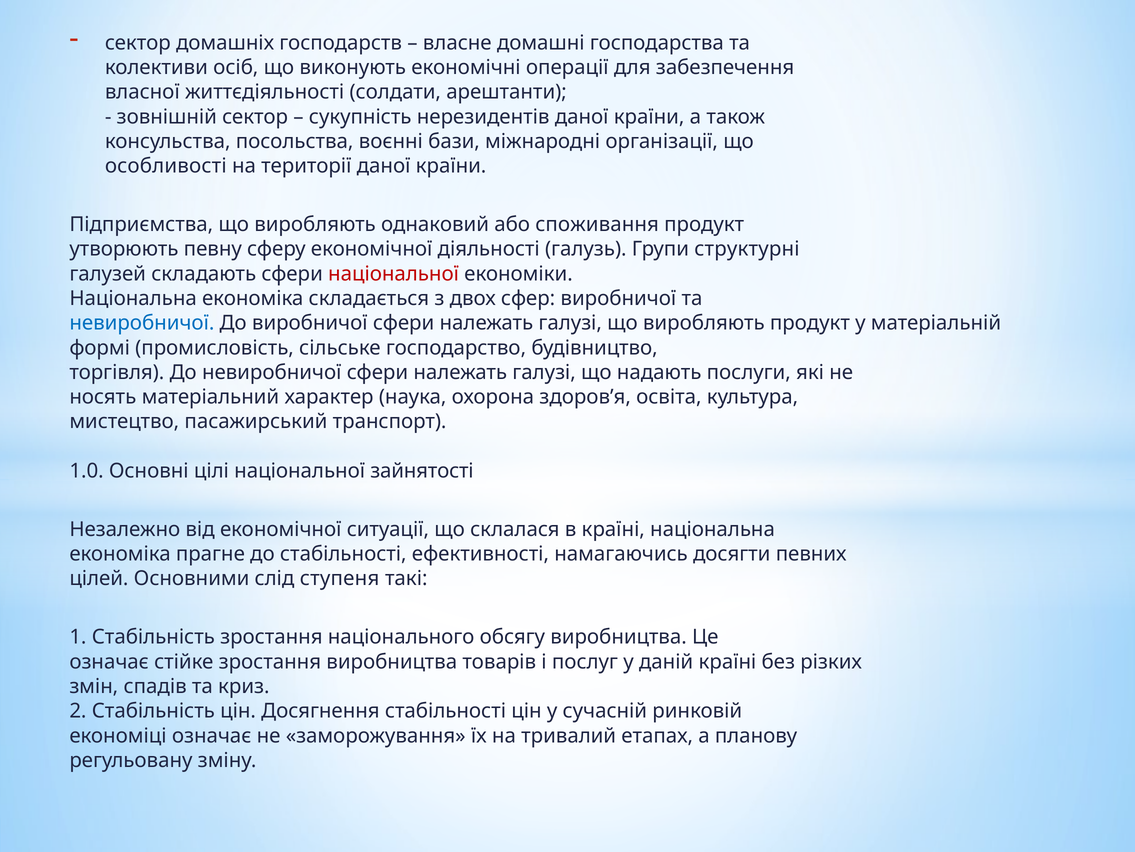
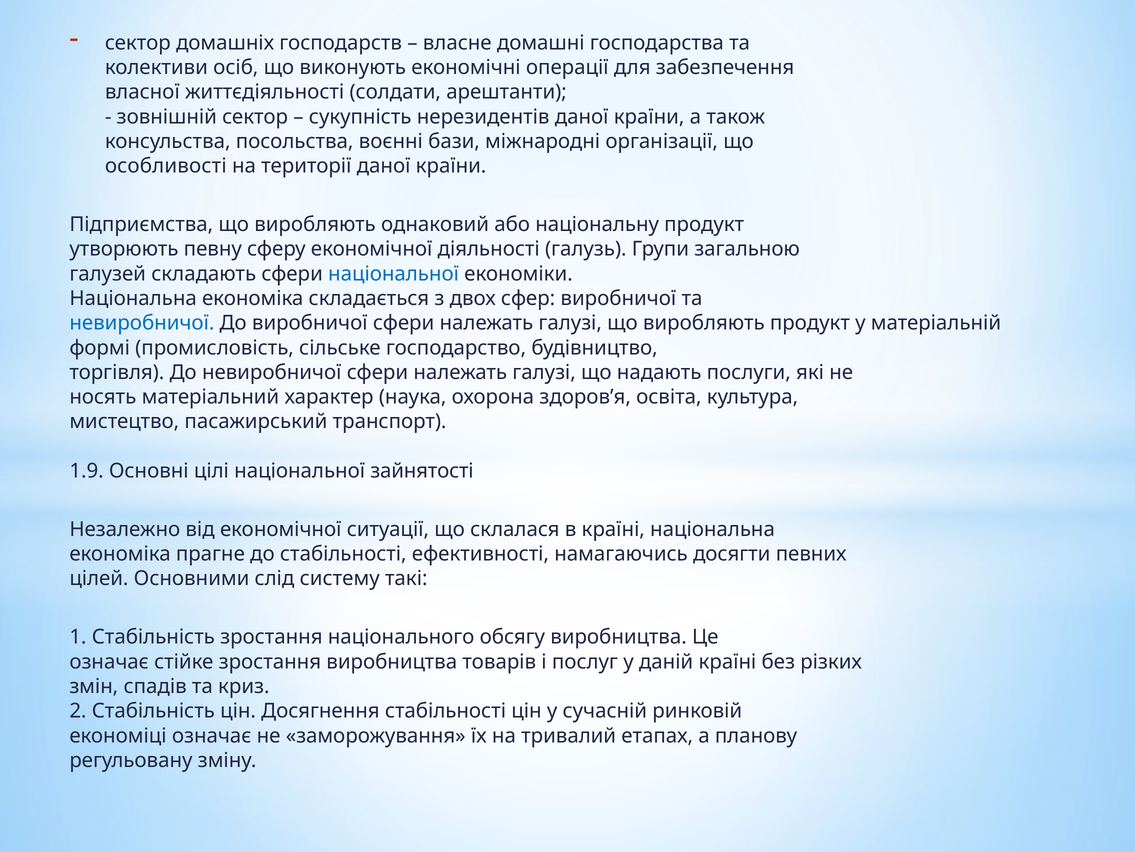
споживання: споживання -> національну
структурні: структурні -> загальною
національної at (394, 274) colour: red -> blue
1.0: 1.0 -> 1.9
ступеня: ступеня -> систему
